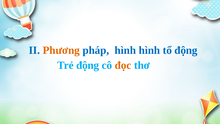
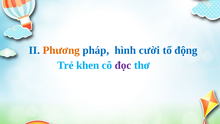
hình hình: hình -> cười
Trẻ động: động -> khen
đọc colour: orange -> purple
